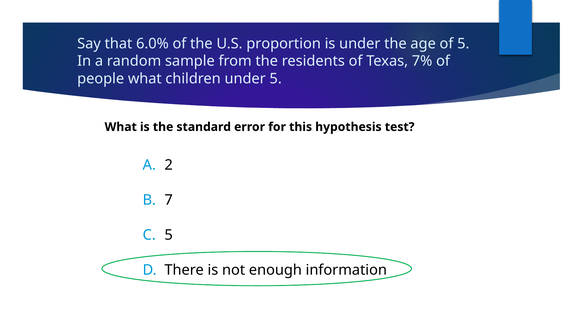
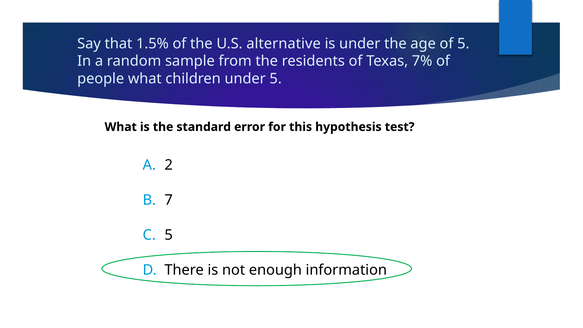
6.0%: 6.0% -> 1.5%
proportion: proportion -> alternative
